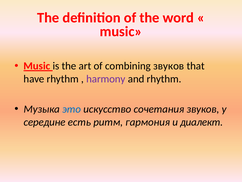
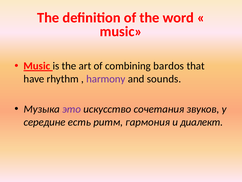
combining звуков: звуков -> bardos
and rhythm: rhythm -> sounds
это colour: blue -> purple
